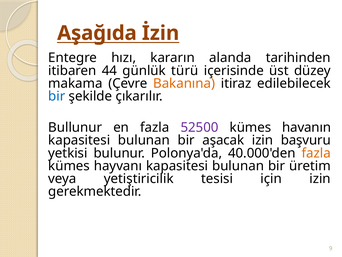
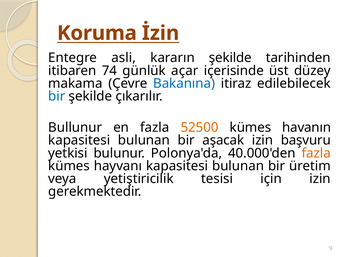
Aşağıda: Aşağıda -> Koruma
hızı: hızı -> asli
kararın alanda: alanda -> şekilde
44: 44 -> 74
türü: türü -> açar
Bakanına colour: orange -> blue
52500 colour: purple -> orange
